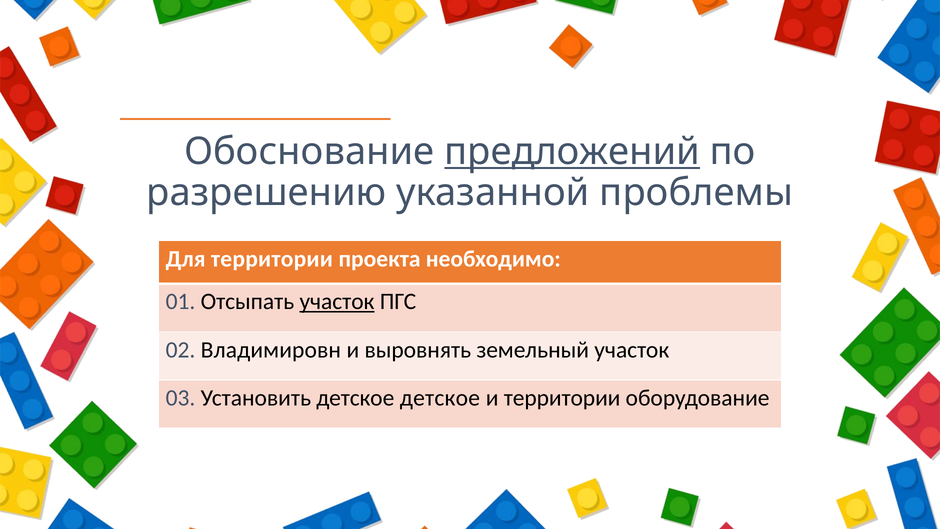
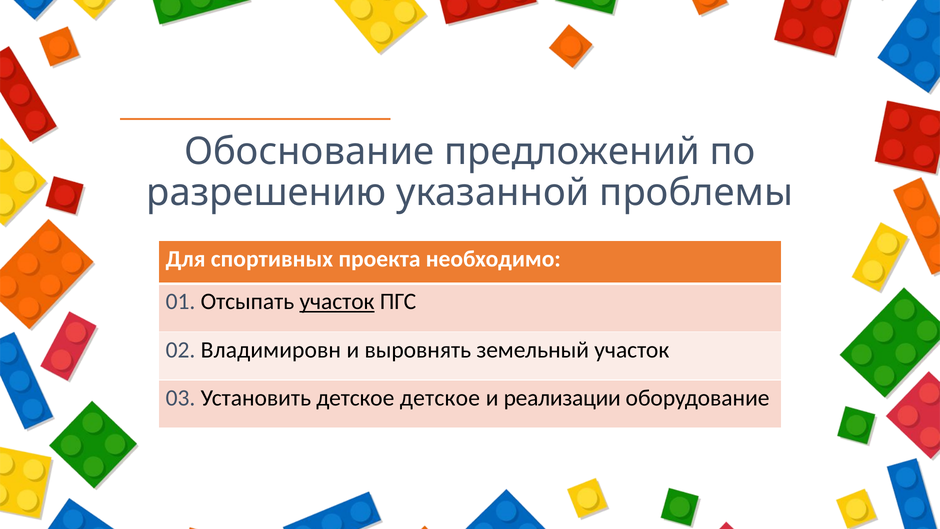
предложений underline: present -> none
Для территории: территории -> спортивных
и территории: территории -> реализации
